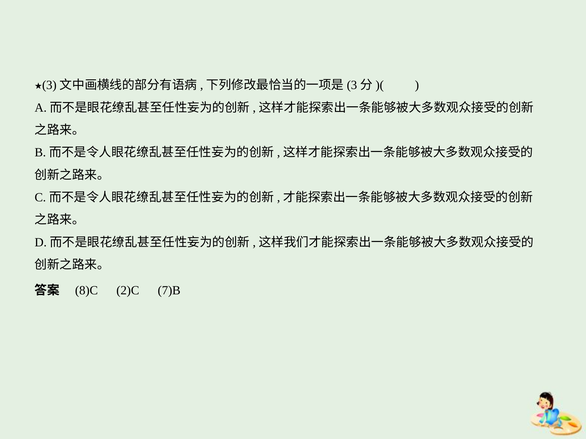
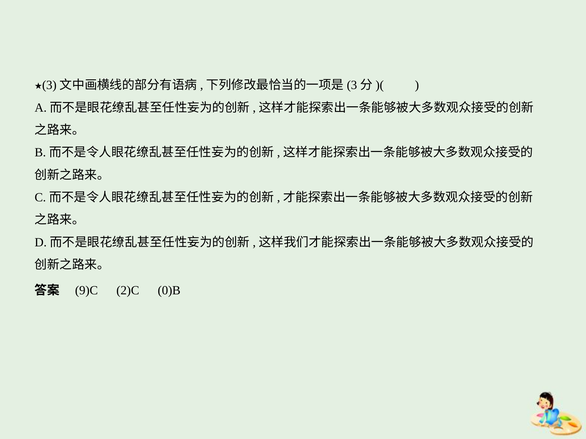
8)C: 8)C -> 9)C
7)B: 7)B -> 0)B
